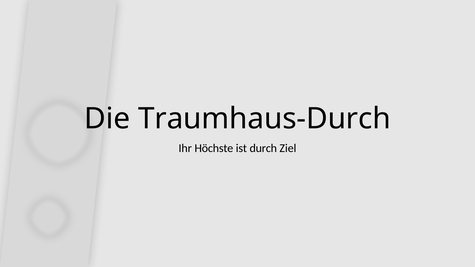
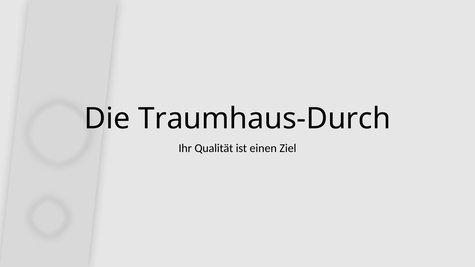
Höchste: Höchste -> Qualität
durch: durch -> einen
